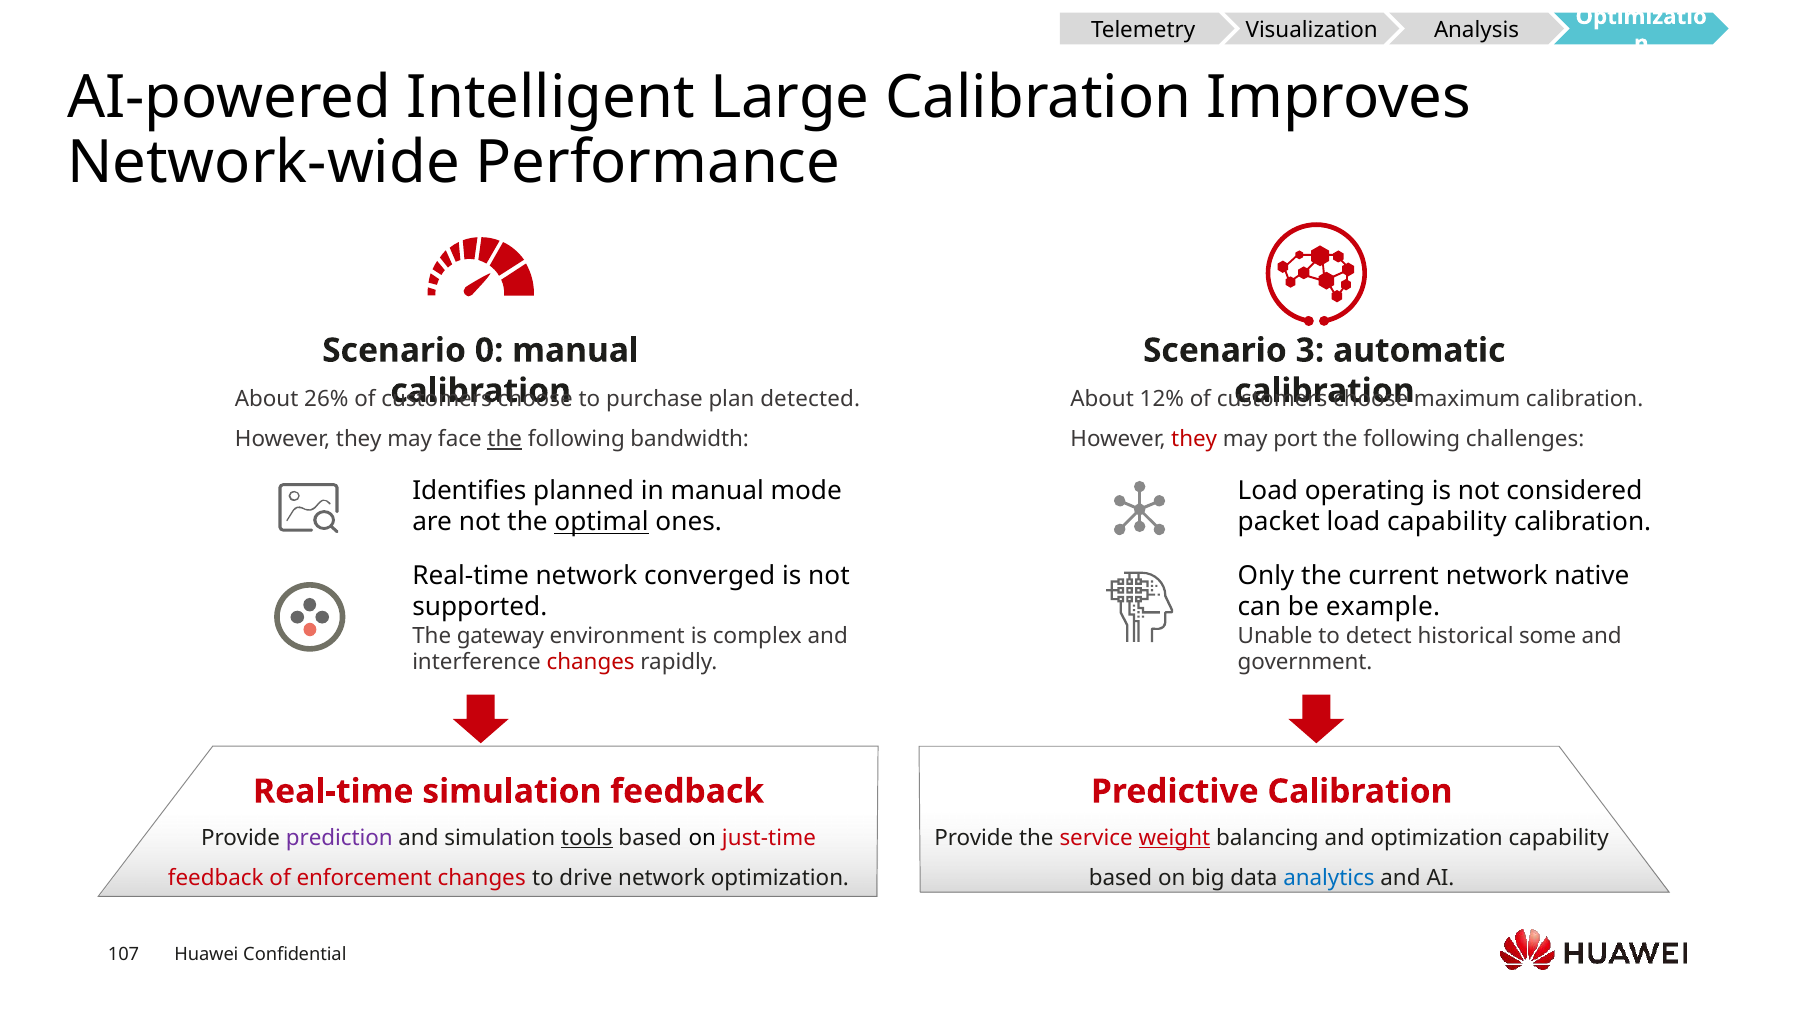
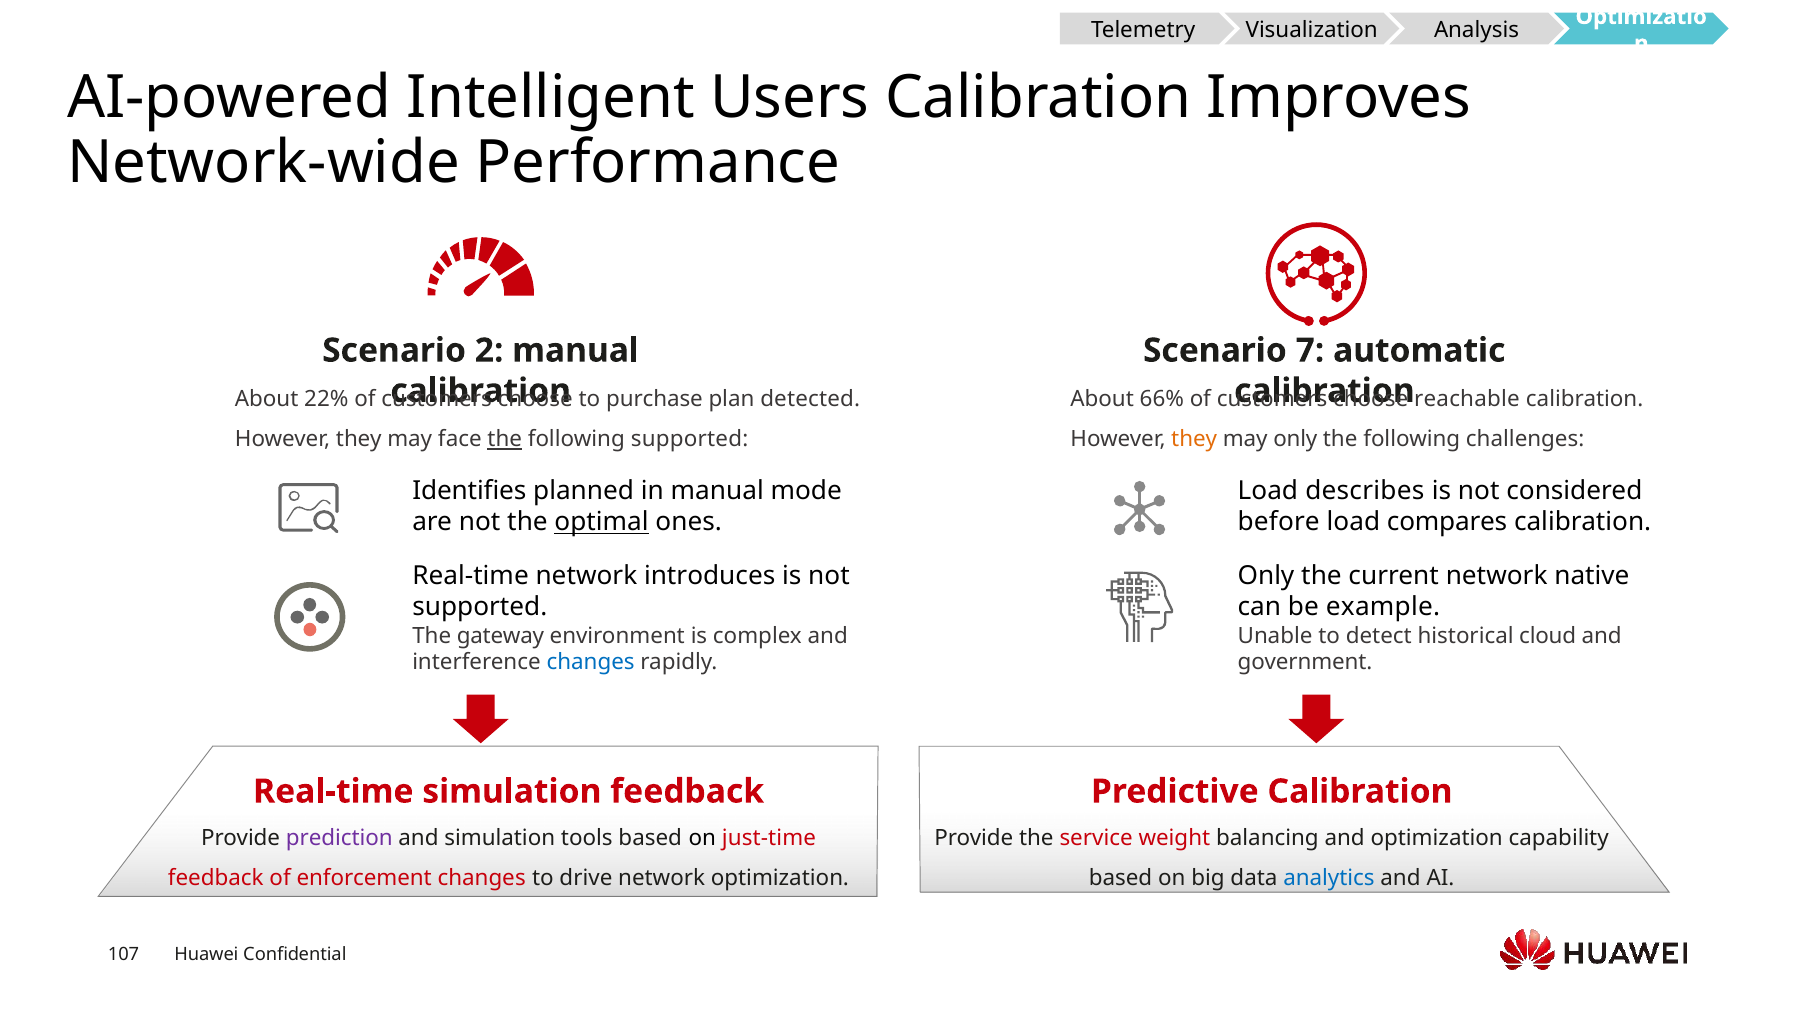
Large: Large -> Users
0: 0 -> 2
3: 3 -> 7
26%: 26% -> 22%
12%: 12% -> 66%
maximum: maximum -> reachable
following bandwidth: bandwidth -> supported
they at (1194, 439) colour: red -> orange
may port: port -> only
operating: operating -> describes
packet: packet -> before
load capability: capability -> compares
converged: converged -> introduces
some: some -> cloud
changes at (591, 663) colour: red -> blue
tools underline: present -> none
weight underline: present -> none
